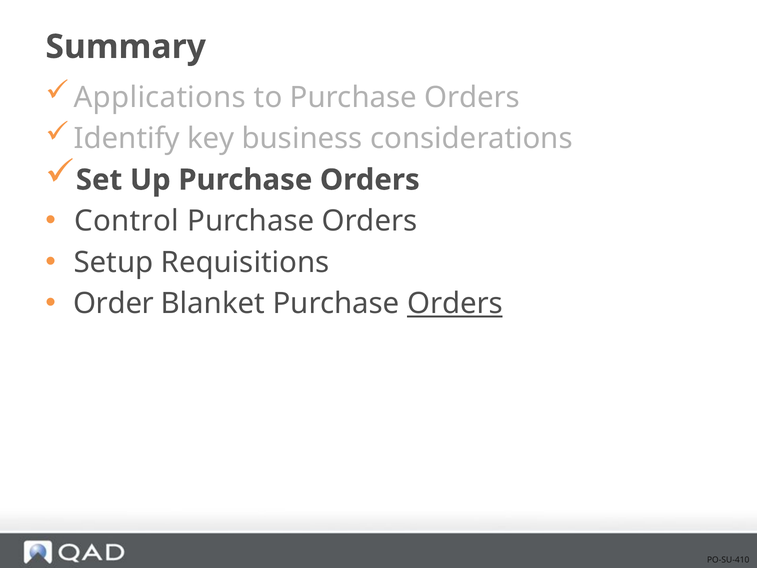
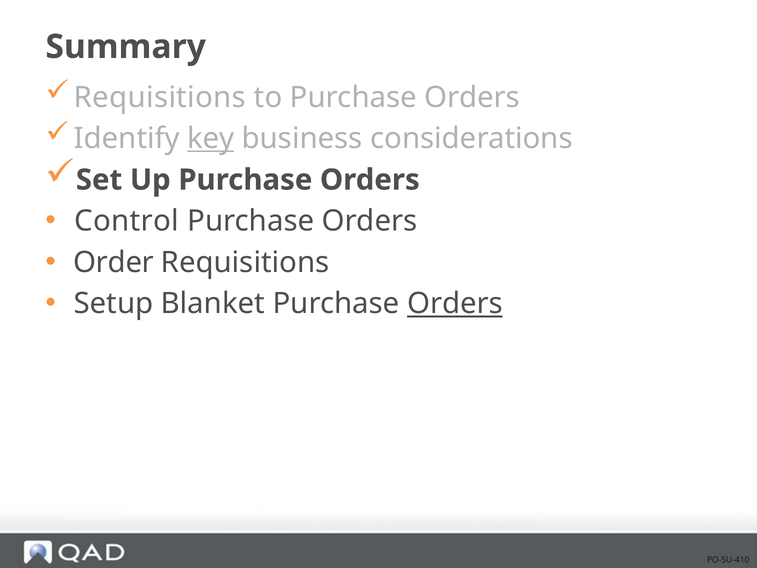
Applications at (160, 97): Applications -> Requisitions
key underline: none -> present
Setup: Setup -> Order
Order: Order -> Setup
